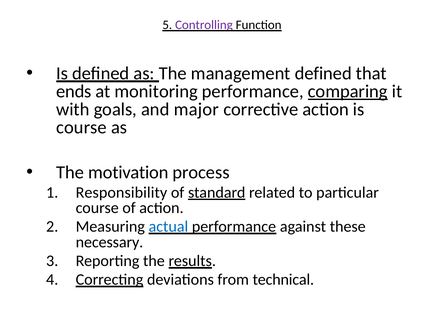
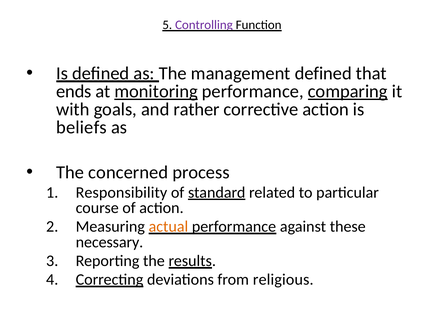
monitoring underline: none -> present
major: major -> rather
course at (82, 127): course -> beliefs
motivation: motivation -> concerned
actual colour: blue -> orange
technical: technical -> religious
